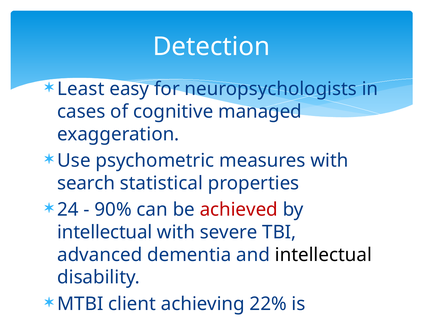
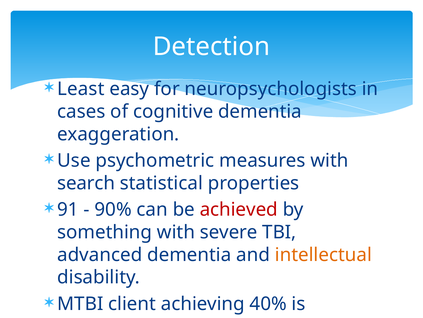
cognitive managed: managed -> dementia
24: 24 -> 91
intellectual at (105, 232): intellectual -> something
intellectual at (323, 254) colour: black -> orange
22%: 22% -> 40%
